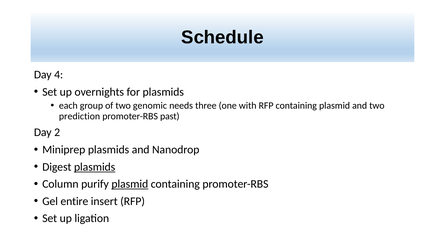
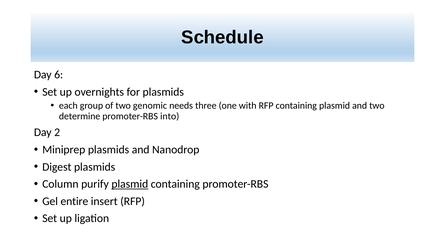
4: 4 -> 6
prediction: prediction -> determine
past: past -> into
plasmids at (95, 166) underline: present -> none
